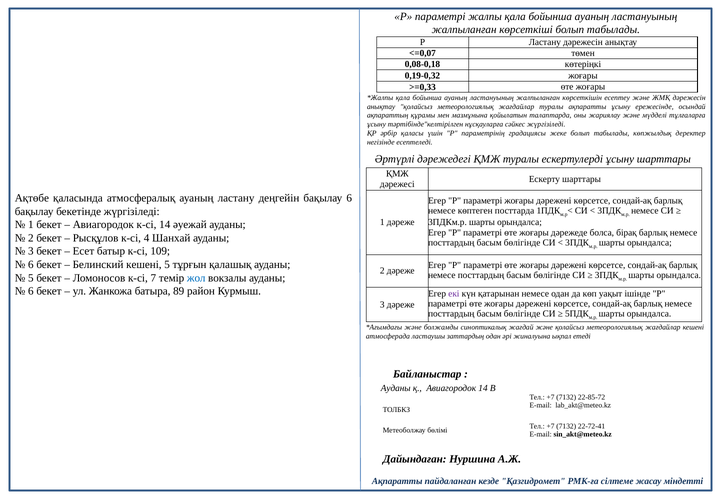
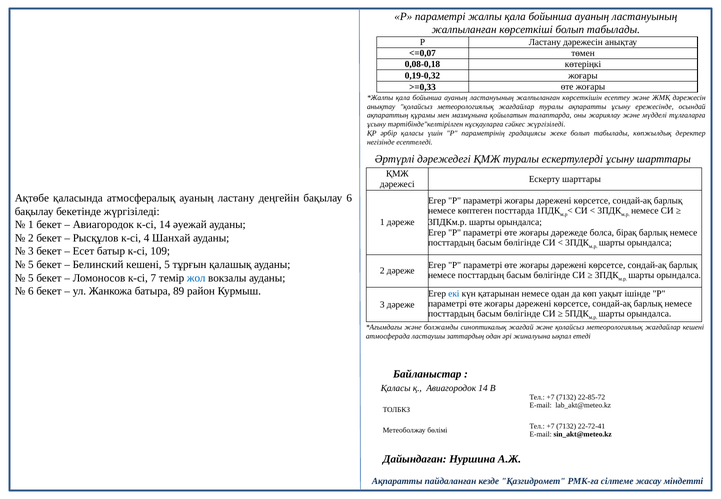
6 at (31, 265): 6 -> 5
екі colour: purple -> blue
Ауданы at (396, 388): Ауданы -> Қаласы
